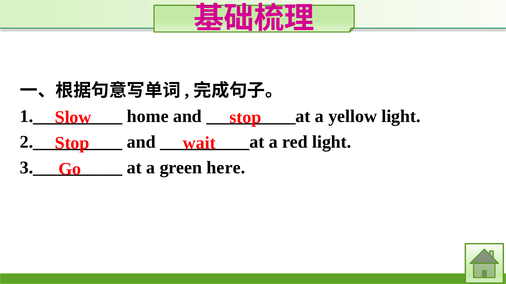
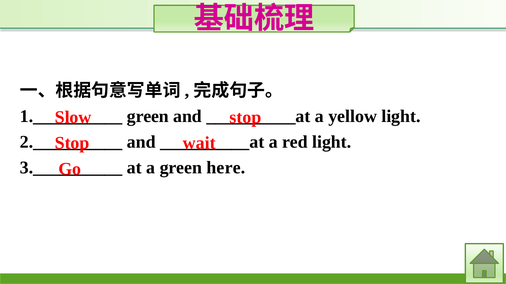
home at (148, 117): home -> green
